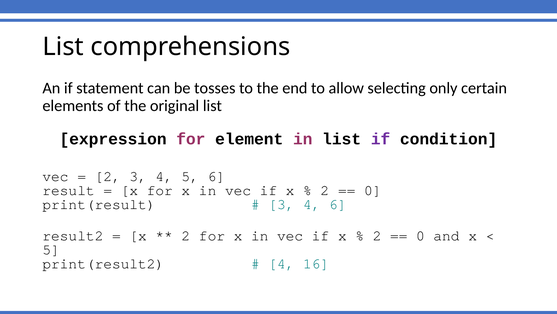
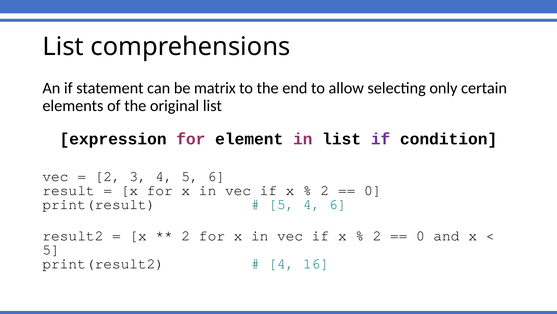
tosses: tosses -> matrix
3 at (282, 204): 3 -> 5
